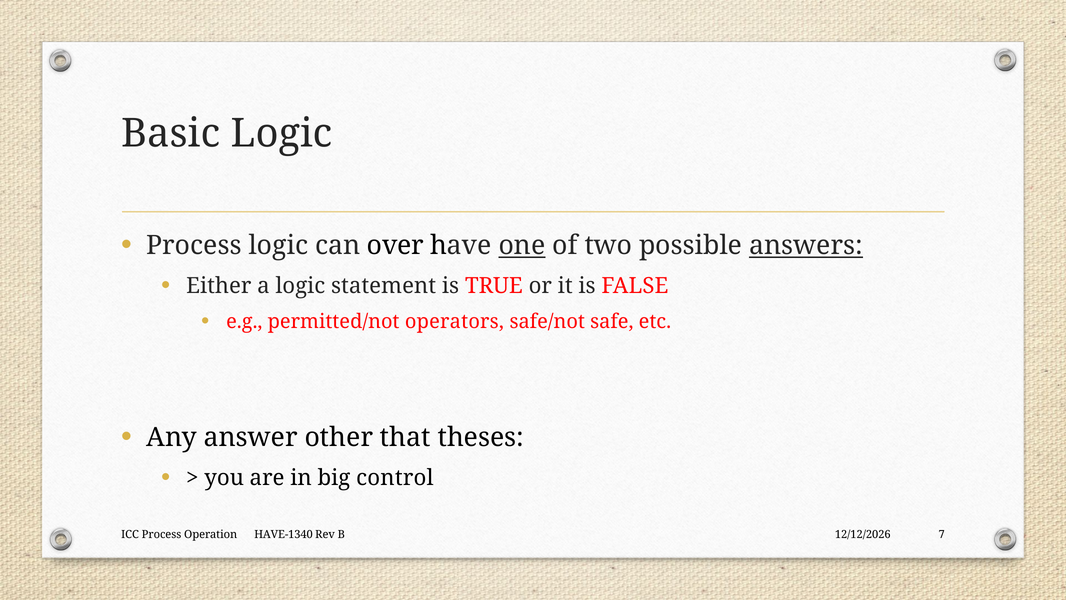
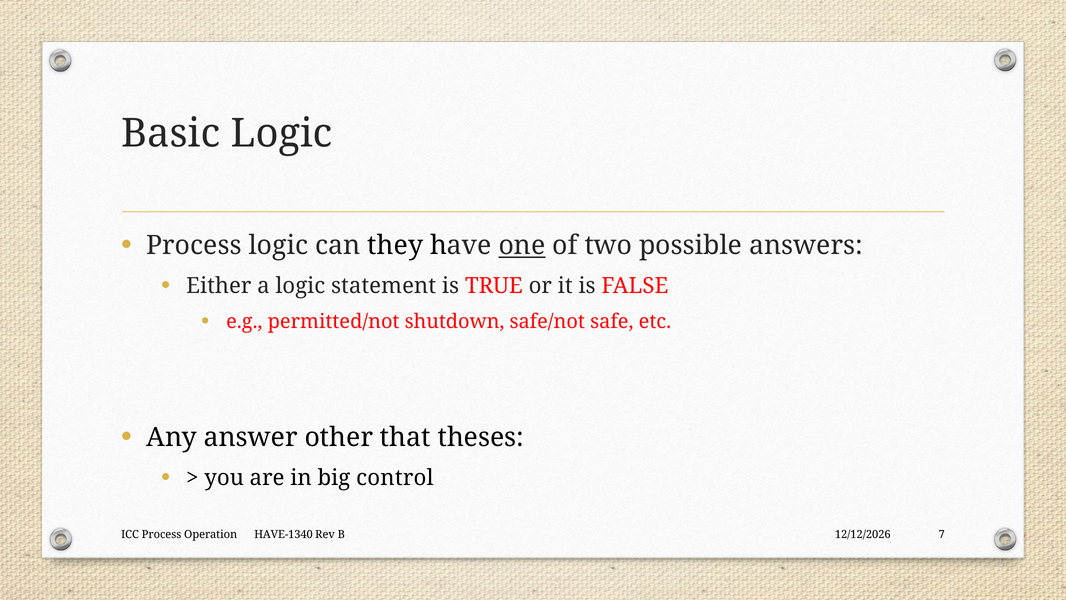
over: over -> they
answers underline: present -> none
operators: operators -> shutdown
